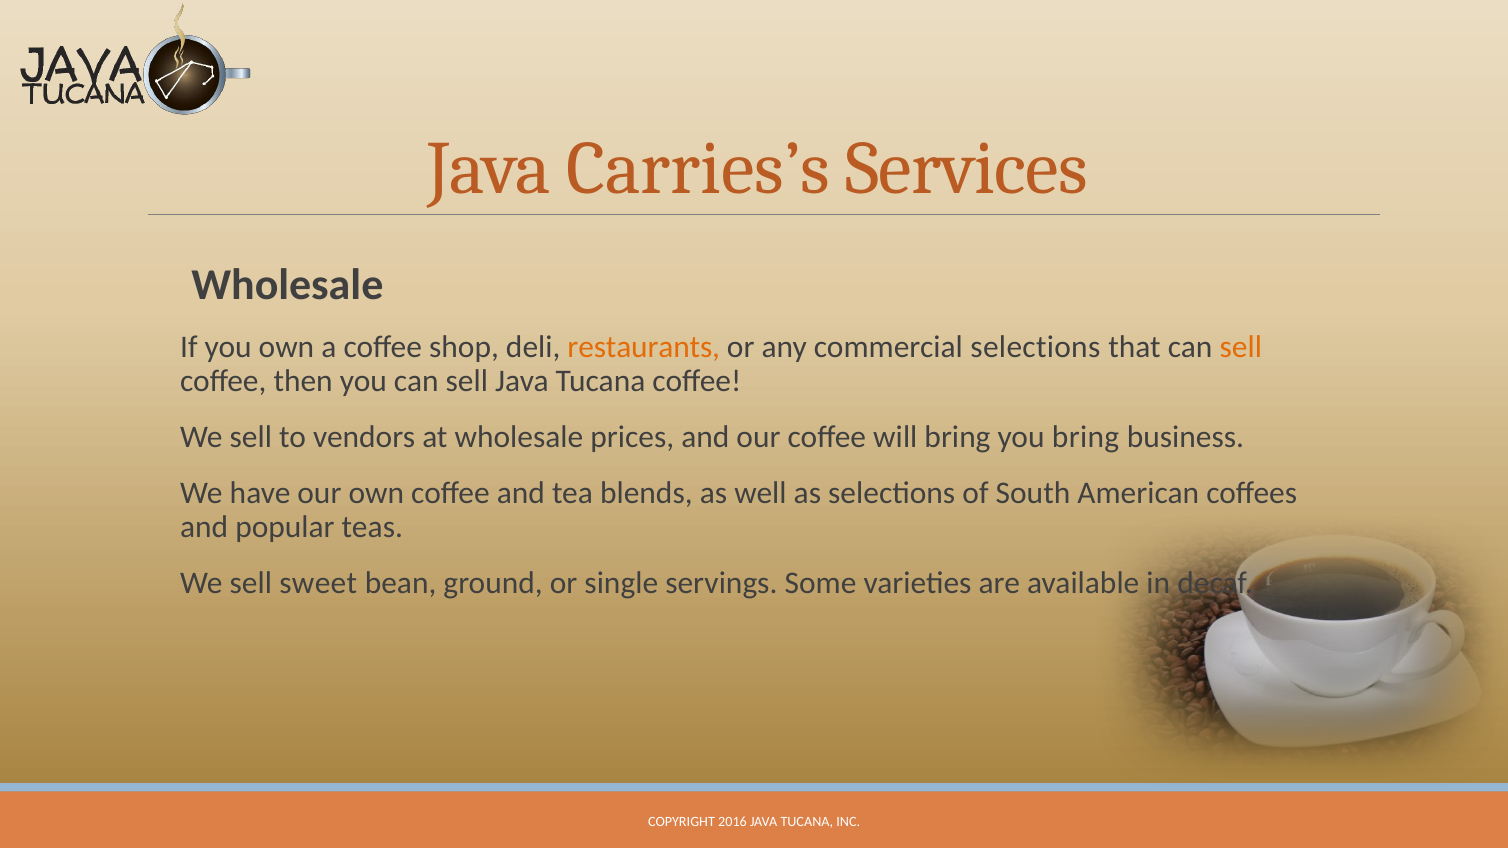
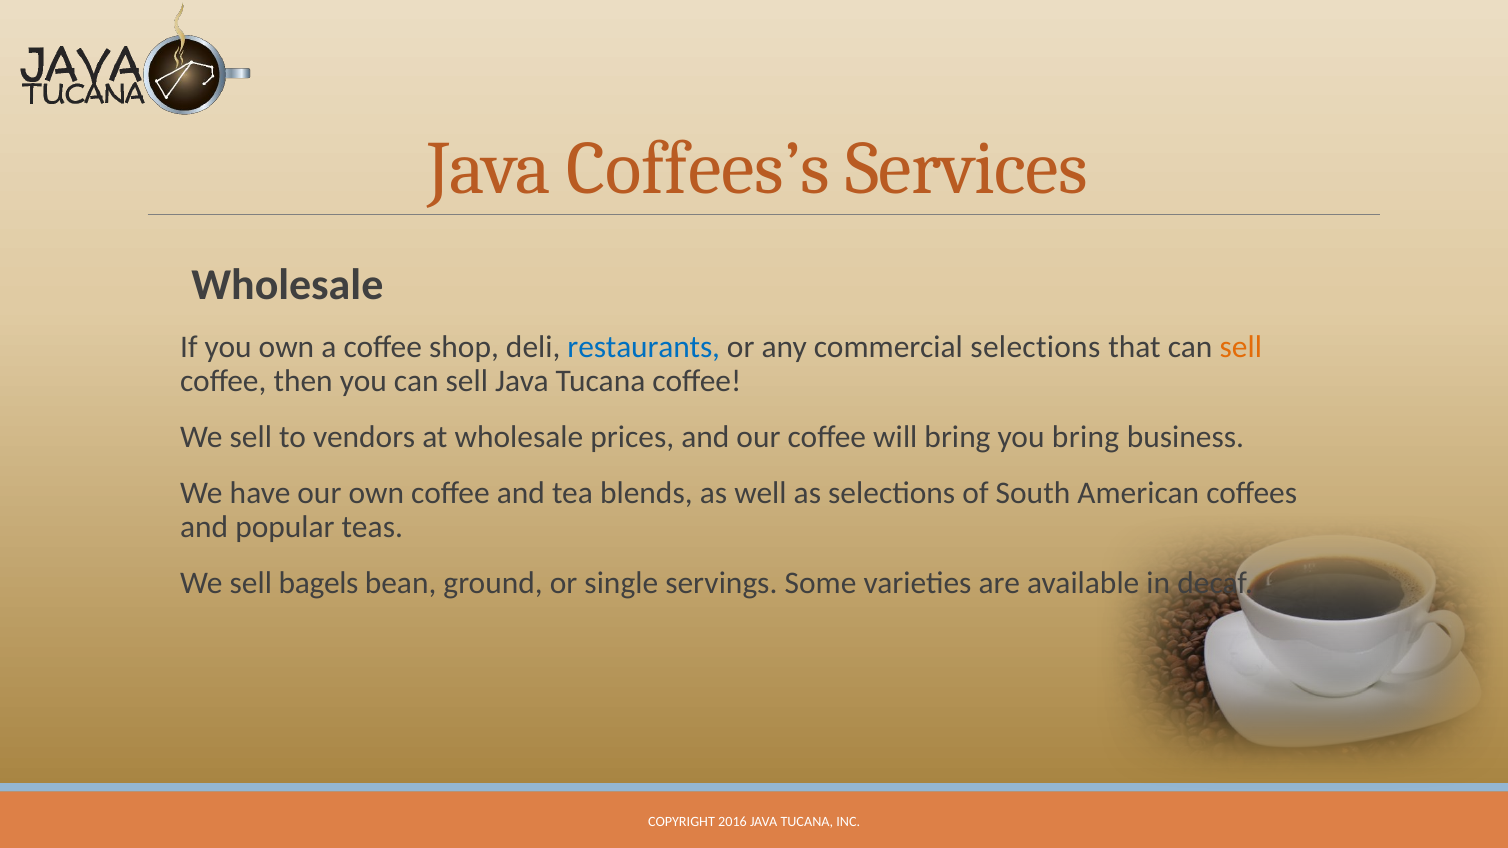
Carries’s: Carries’s -> Coffees’s
restaurants colour: orange -> blue
sweet: sweet -> bagels
